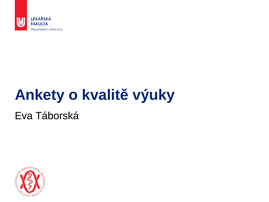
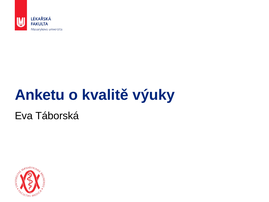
Ankety: Ankety -> Anketu
